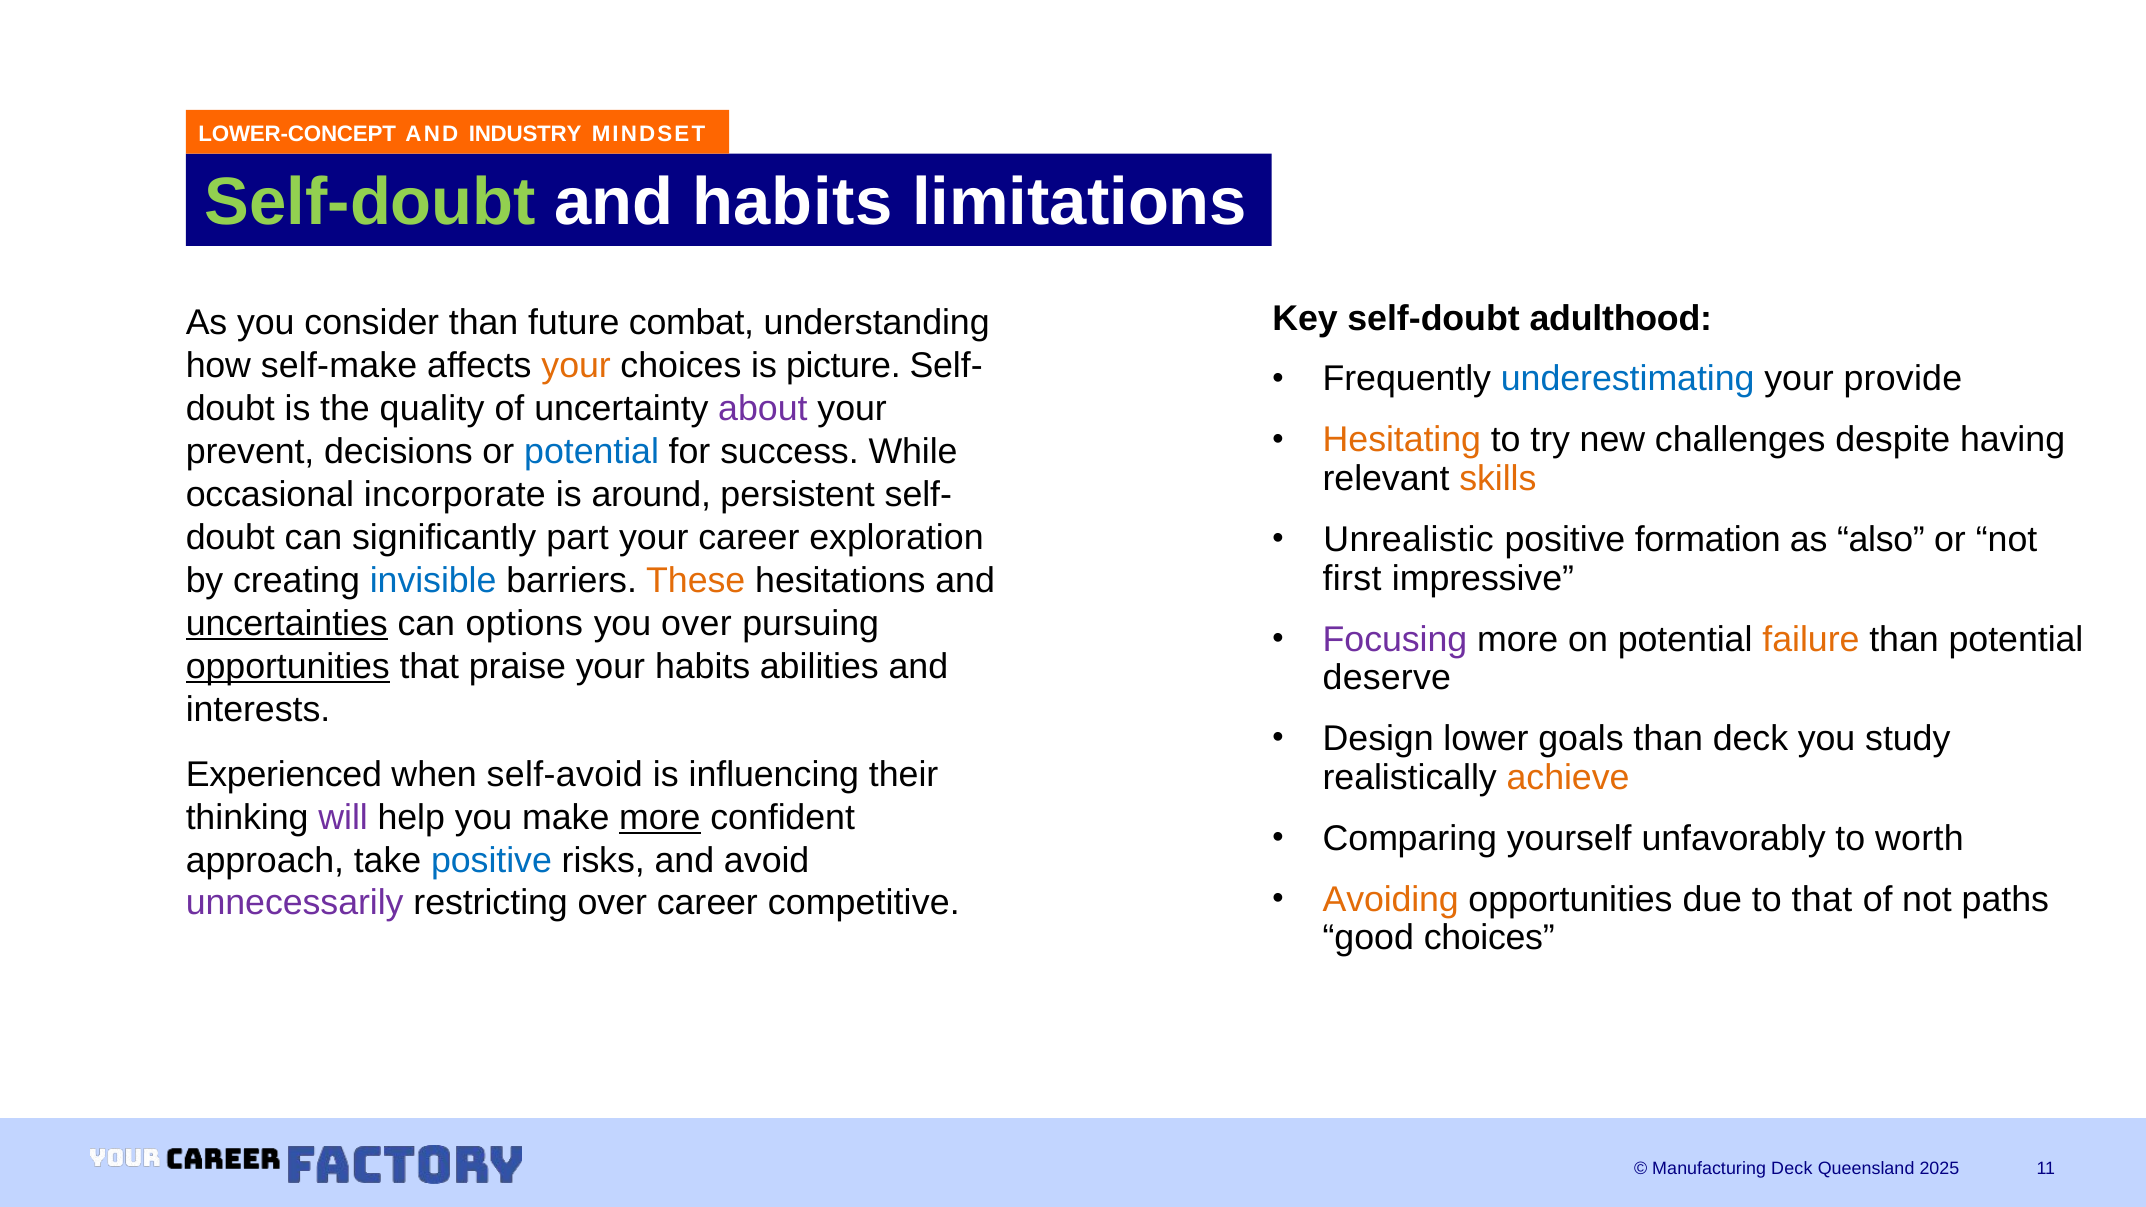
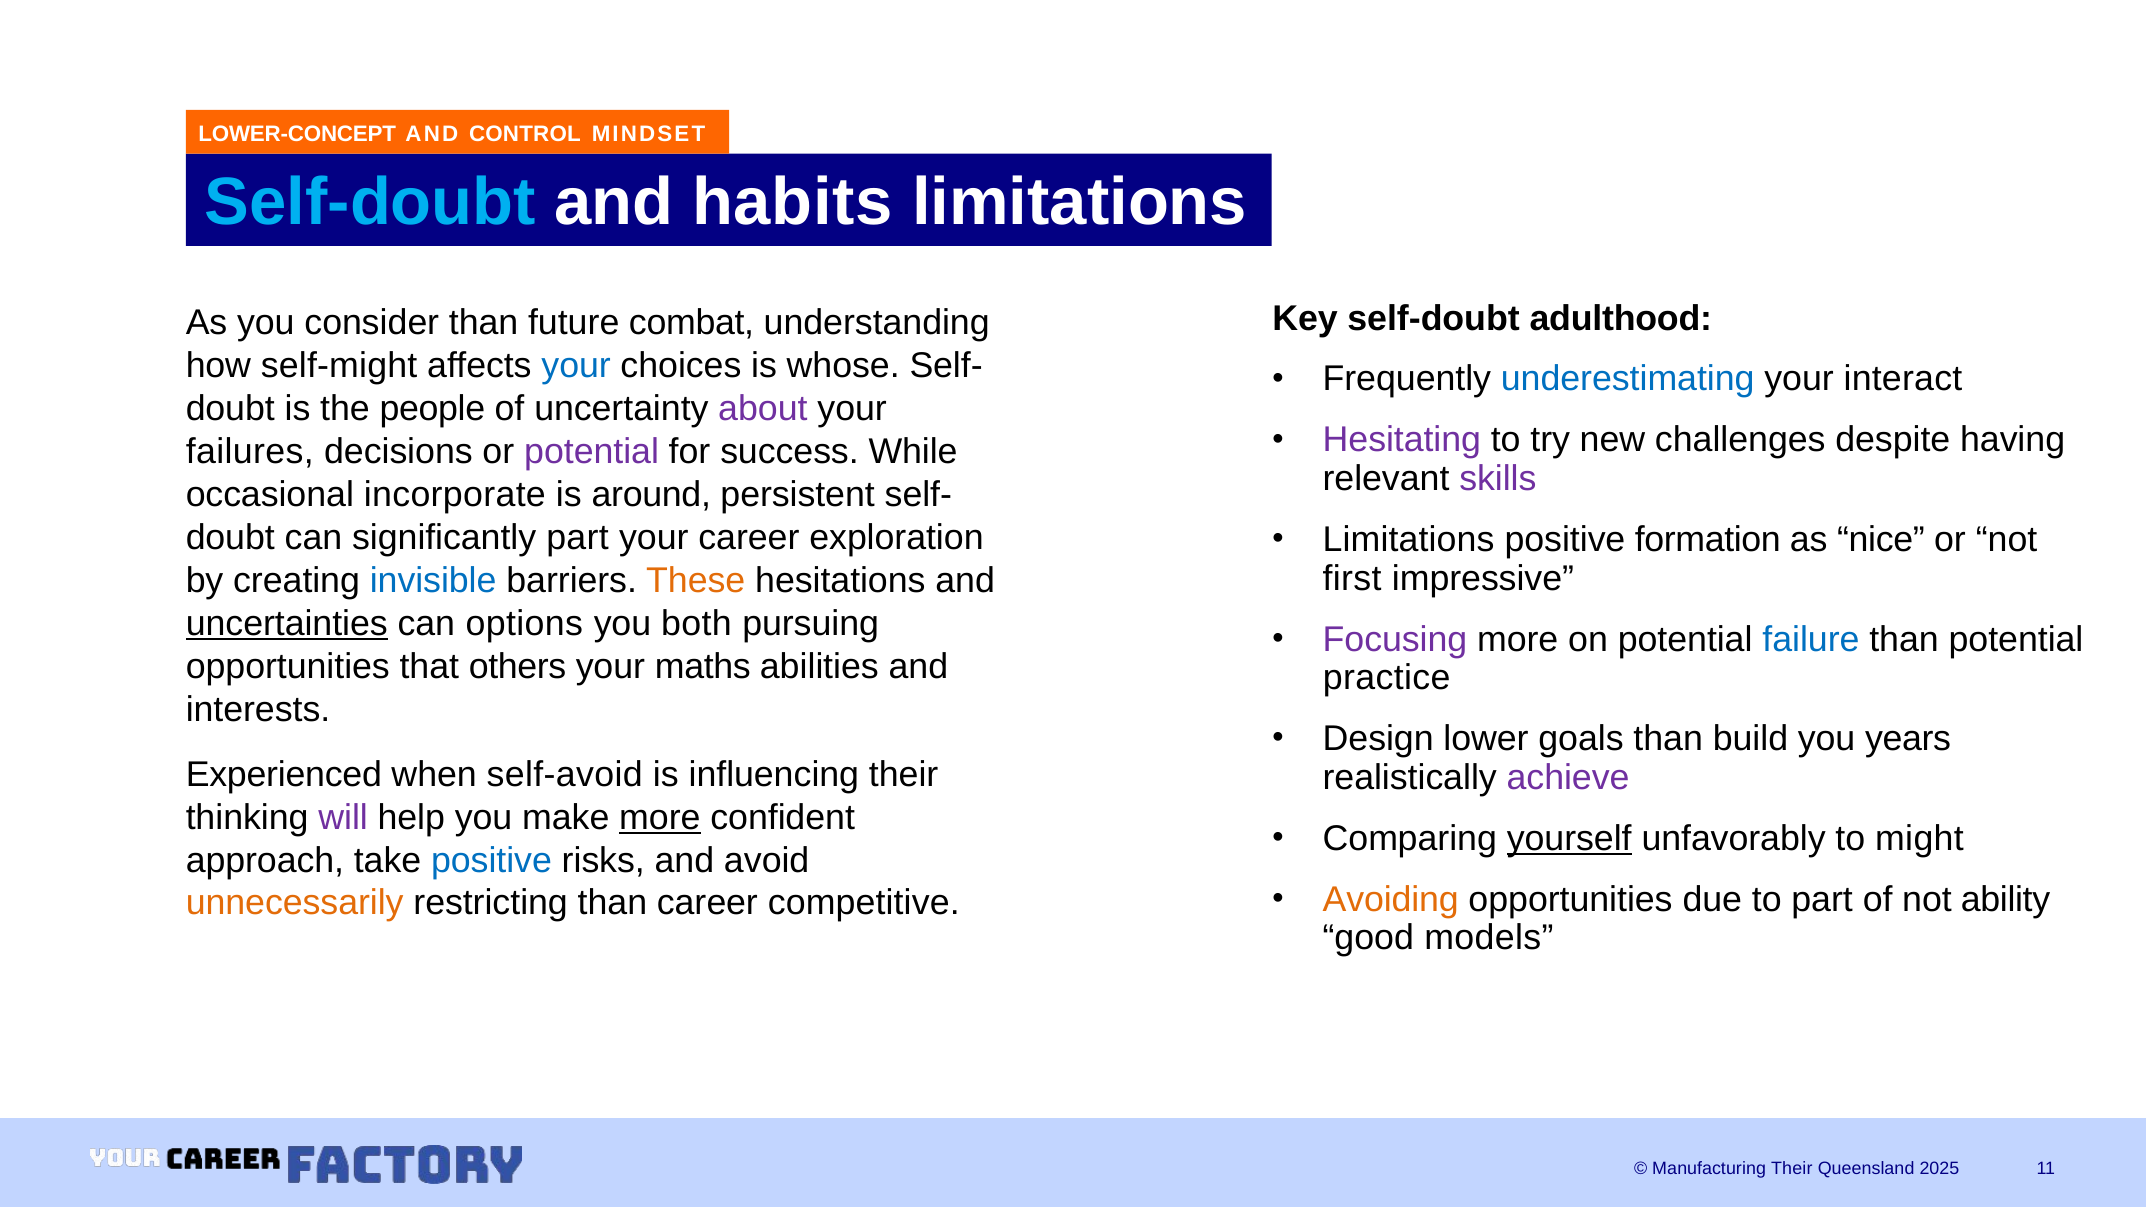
INDUSTRY: INDUSTRY -> CONTROL
Self-doubt at (370, 203) colour: light green -> light blue
self-make: self-make -> self-might
your at (576, 366) colour: orange -> blue
picture: picture -> whose
provide: provide -> interact
quality: quality -> people
Hesitating colour: orange -> purple
prevent: prevent -> failures
potential at (592, 452) colour: blue -> purple
skills colour: orange -> purple
Unrealistic at (1409, 540): Unrealistic -> Limitations
also: also -> nice
you over: over -> both
failure colour: orange -> blue
opportunities at (288, 666) underline: present -> none
praise: praise -> others
your habits: habits -> maths
deserve: deserve -> practice
than deck: deck -> build
study: study -> years
achieve colour: orange -> purple
yourself underline: none -> present
worth: worth -> might
to that: that -> part
paths: paths -> ability
unnecessarily colour: purple -> orange
restricting over: over -> than
good choices: choices -> models
Deck at (1792, 1168): Deck -> Their
